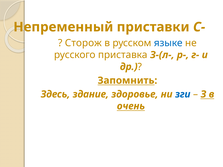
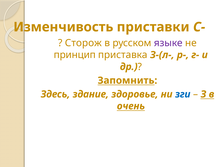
Непременный: Непременный -> Изменчивость
языке colour: blue -> purple
русского: русского -> принцип
